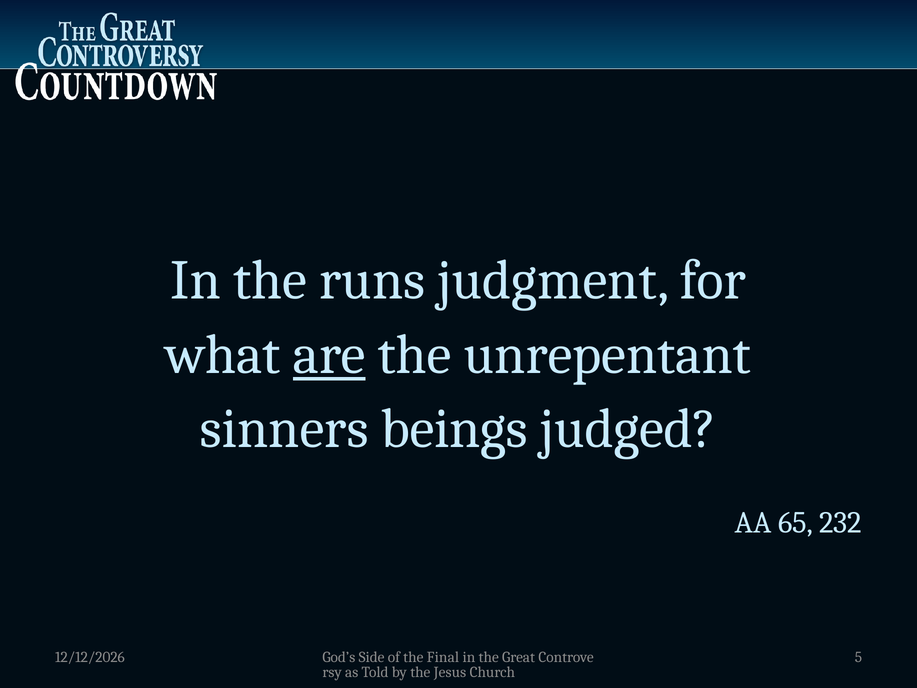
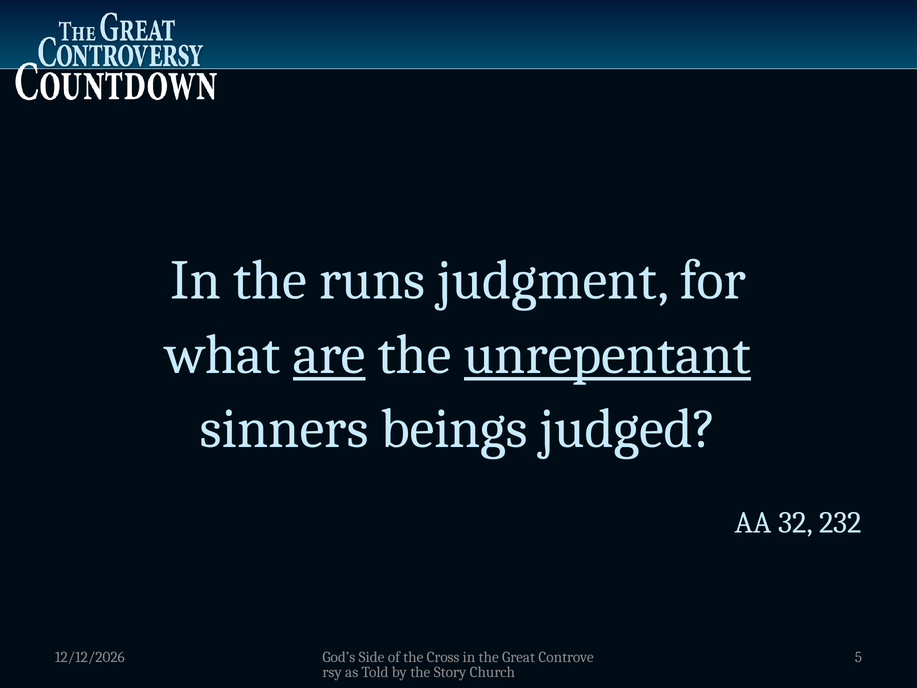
unrepentant underline: none -> present
65: 65 -> 32
Final: Final -> Cross
Jesus: Jesus -> Story
